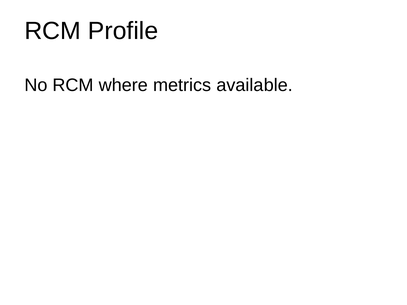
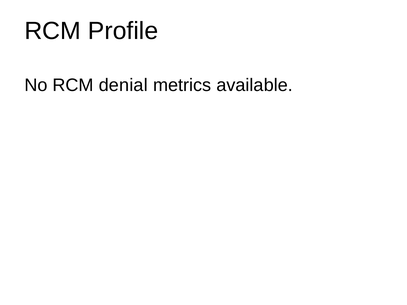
where: where -> denial
